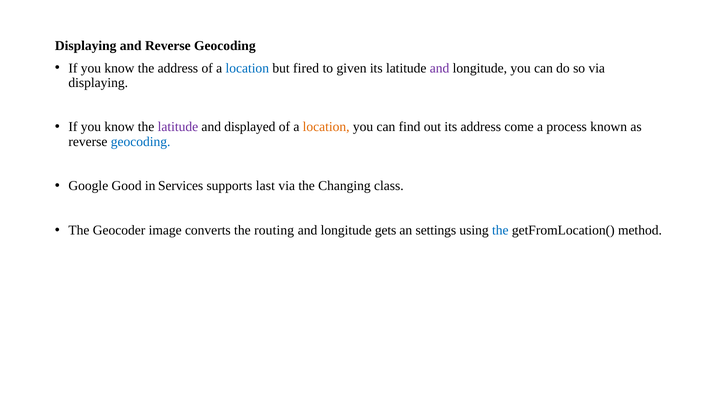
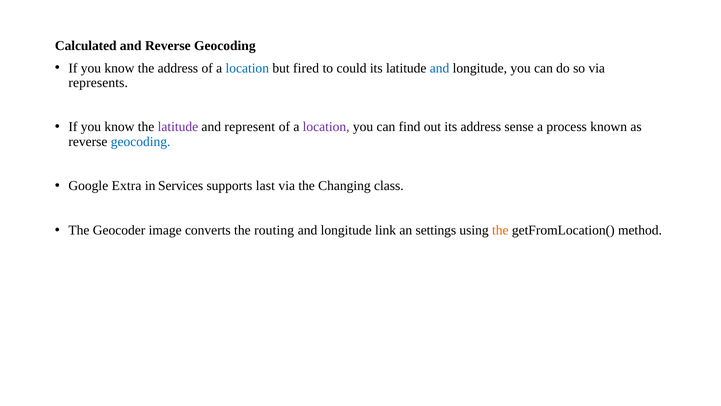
Displaying at (86, 46): Displaying -> Calculated
given: given -> could
and at (440, 68) colour: purple -> blue
displaying at (98, 83): displaying -> represents
displayed: displayed -> represent
location at (326, 127) colour: orange -> purple
come: come -> sense
Good: Good -> Extra
gets: gets -> link
the at (500, 230) colour: blue -> orange
